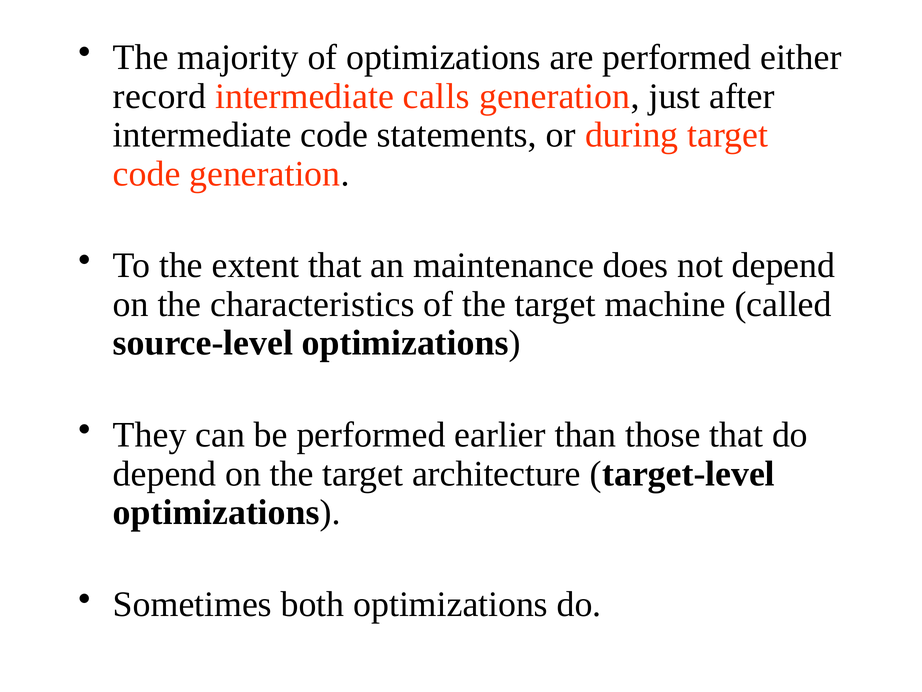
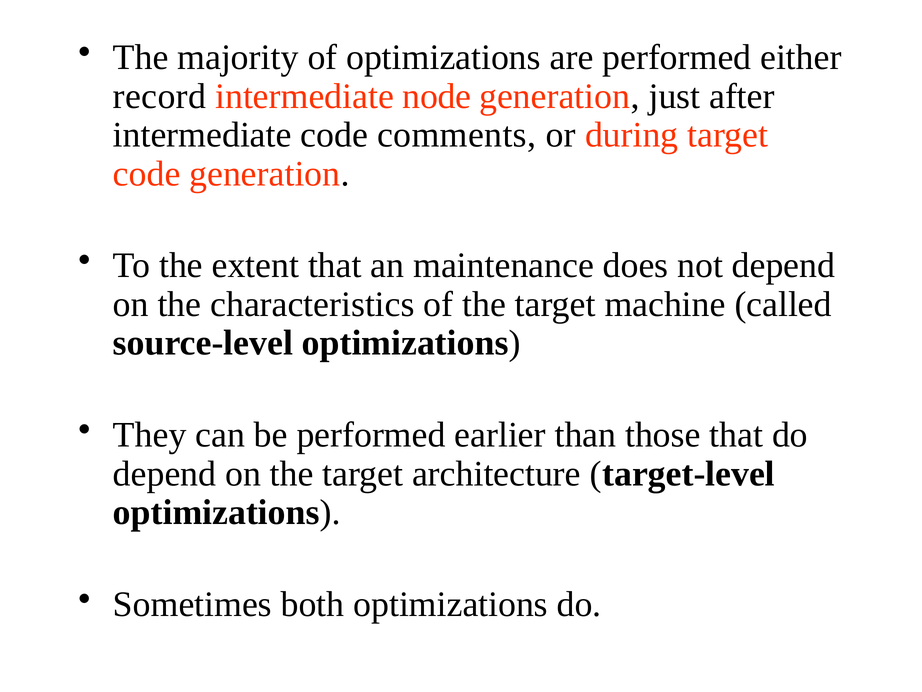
calls: calls -> node
statements: statements -> comments
